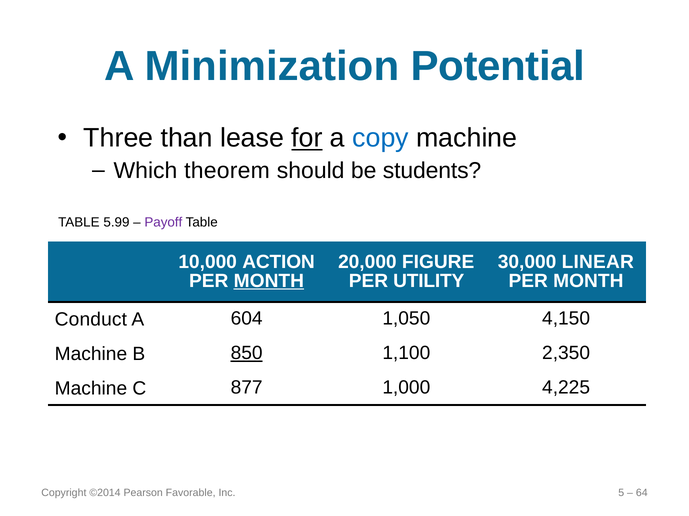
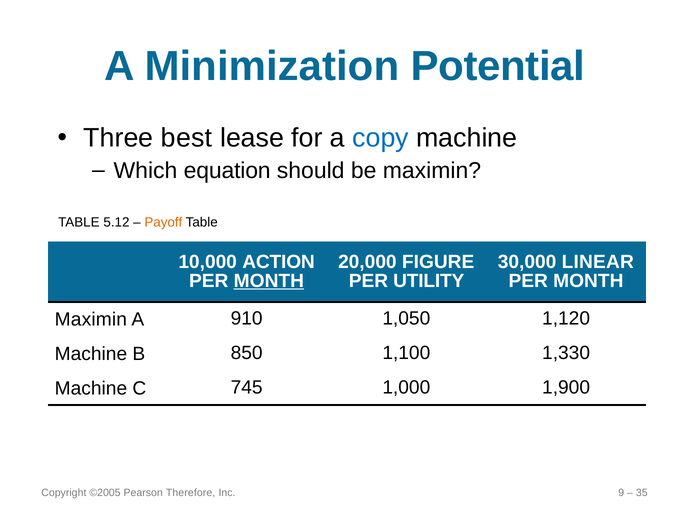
than: than -> best
for underline: present -> none
theorem: theorem -> equation
be students: students -> maximin
5.99: 5.99 -> 5.12
Payoff colour: purple -> orange
Conduct at (91, 320): Conduct -> Maximin
604: 604 -> 910
4,150: 4,150 -> 1,120
850 underline: present -> none
2,350: 2,350 -> 1,330
877: 877 -> 745
4,225: 4,225 -> 1,900
©2014: ©2014 -> ©2005
Favorable: Favorable -> Therefore
5: 5 -> 9
64: 64 -> 35
